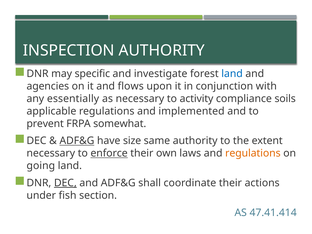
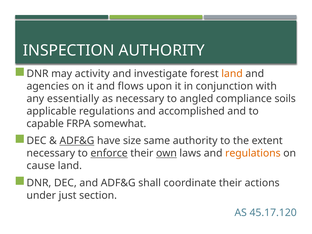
specific: specific -> activity
land at (232, 74) colour: blue -> orange
activity: activity -> angled
implemented: implemented -> accomplished
prevent: prevent -> capable
own underline: none -> present
going: going -> cause
DEC at (65, 183) underline: present -> none
fish: fish -> just
47.41.414: 47.41.414 -> 45.17.120
